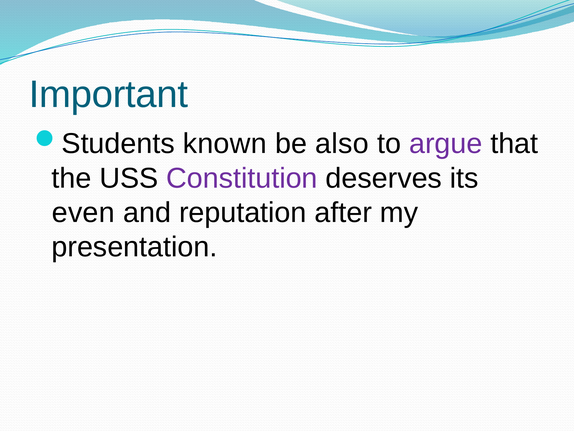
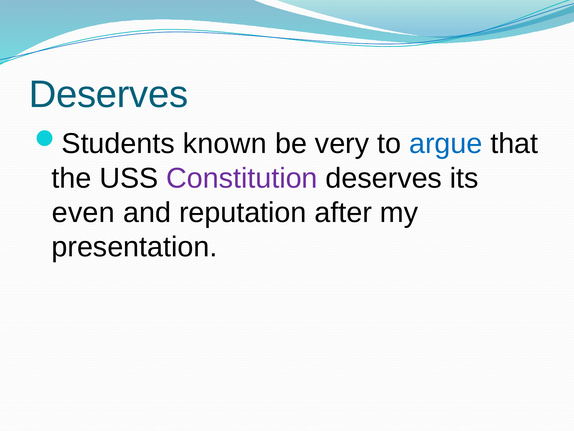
Important at (108, 94): Important -> Deserves
also: also -> very
argue colour: purple -> blue
